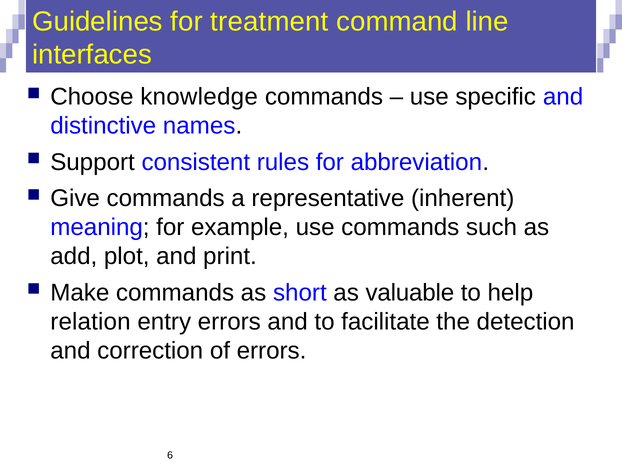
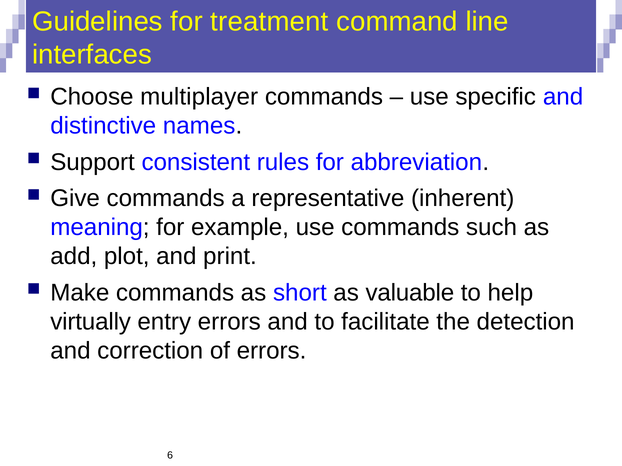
knowledge: knowledge -> multiplayer
relation: relation -> virtually
